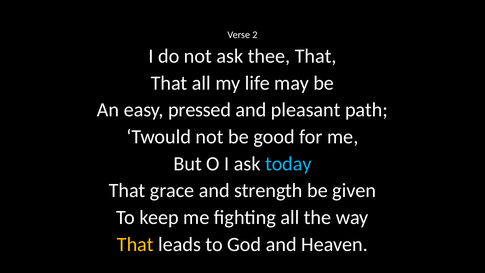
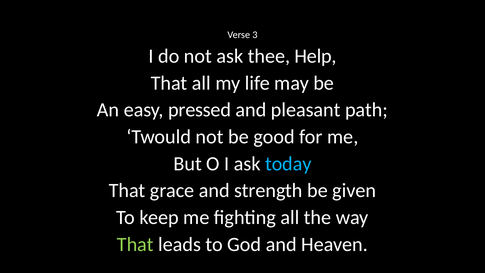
2: 2 -> 3
thee That: That -> Help
That at (135, 244) colour: yellow -> light green
